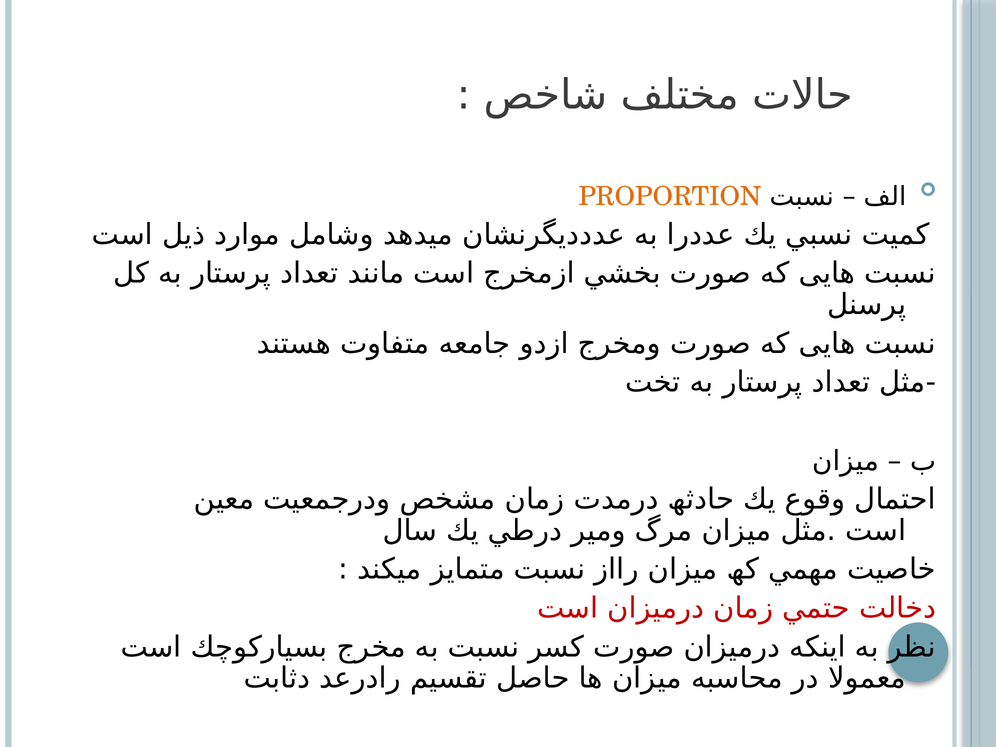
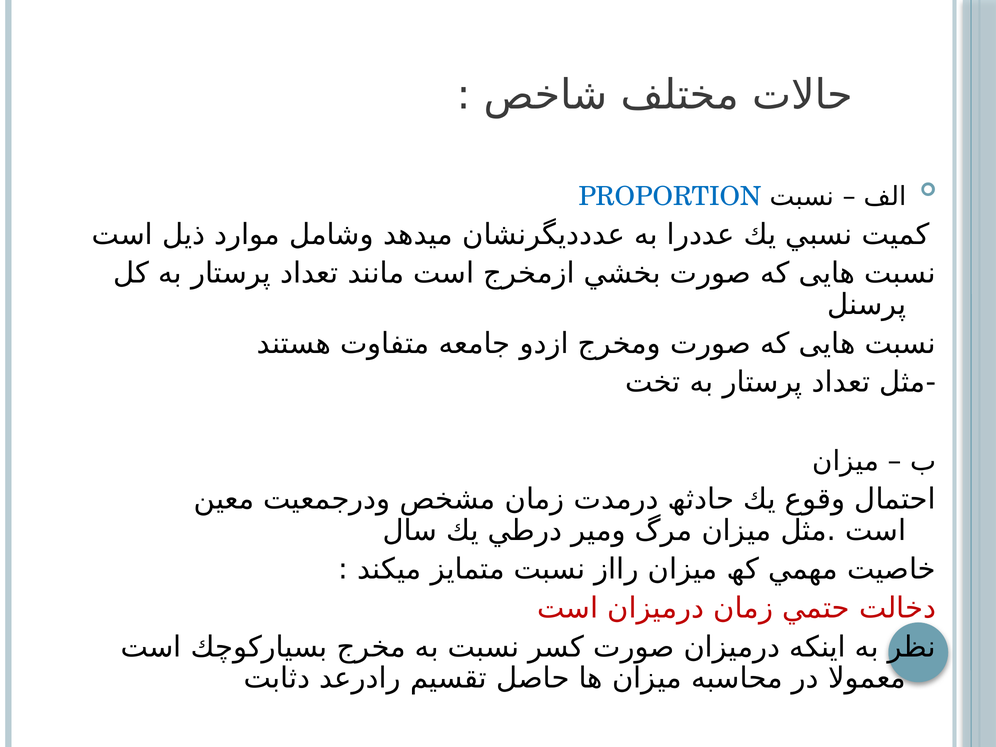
PROPORTION colour: orange -> blue
